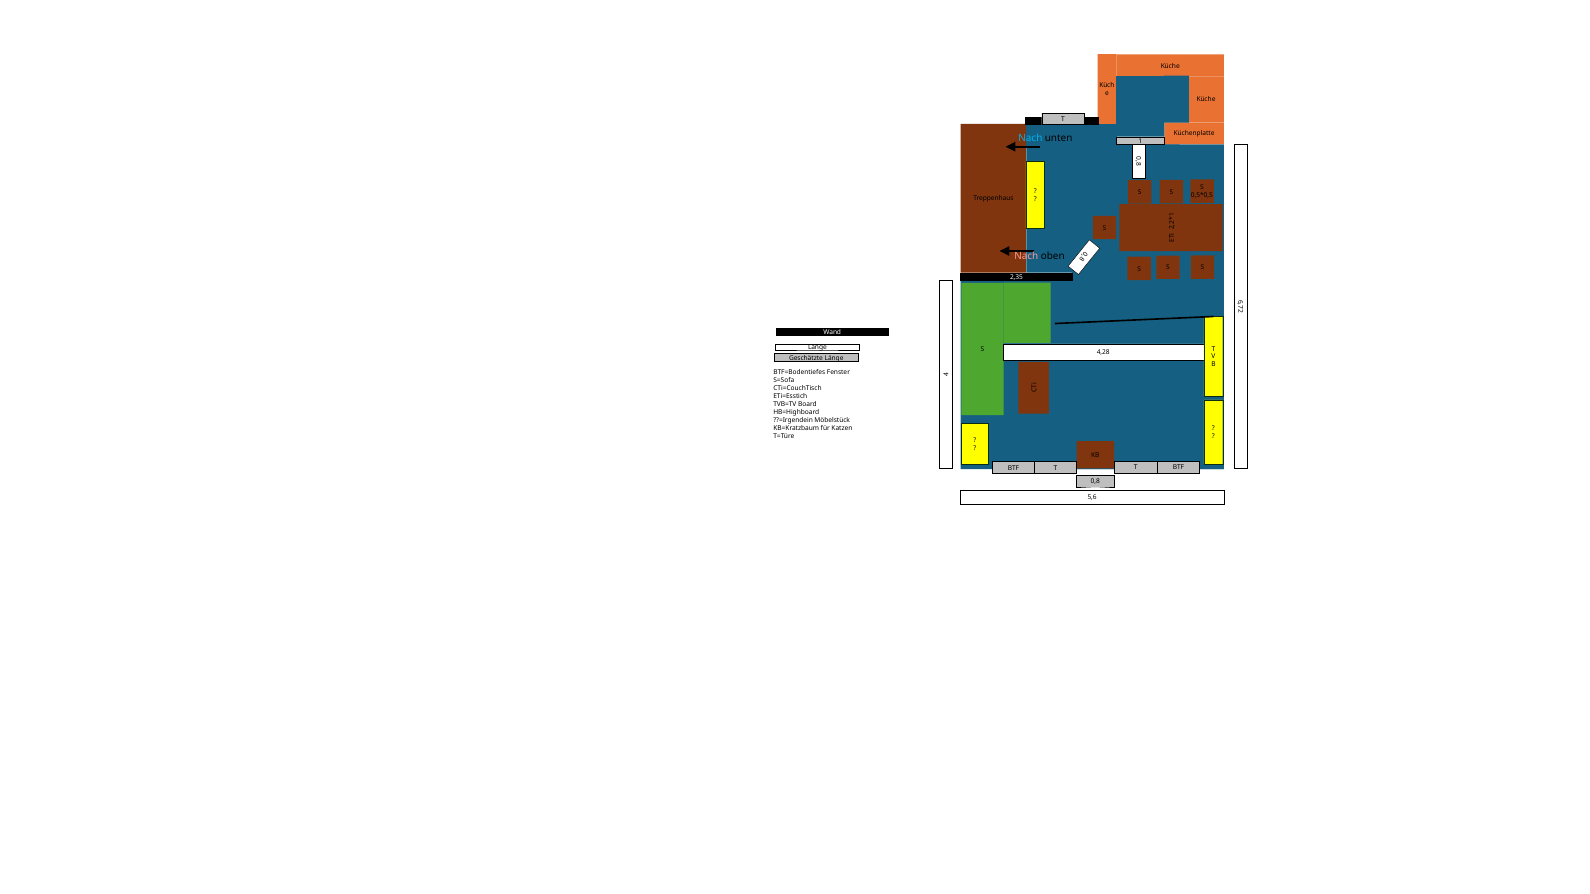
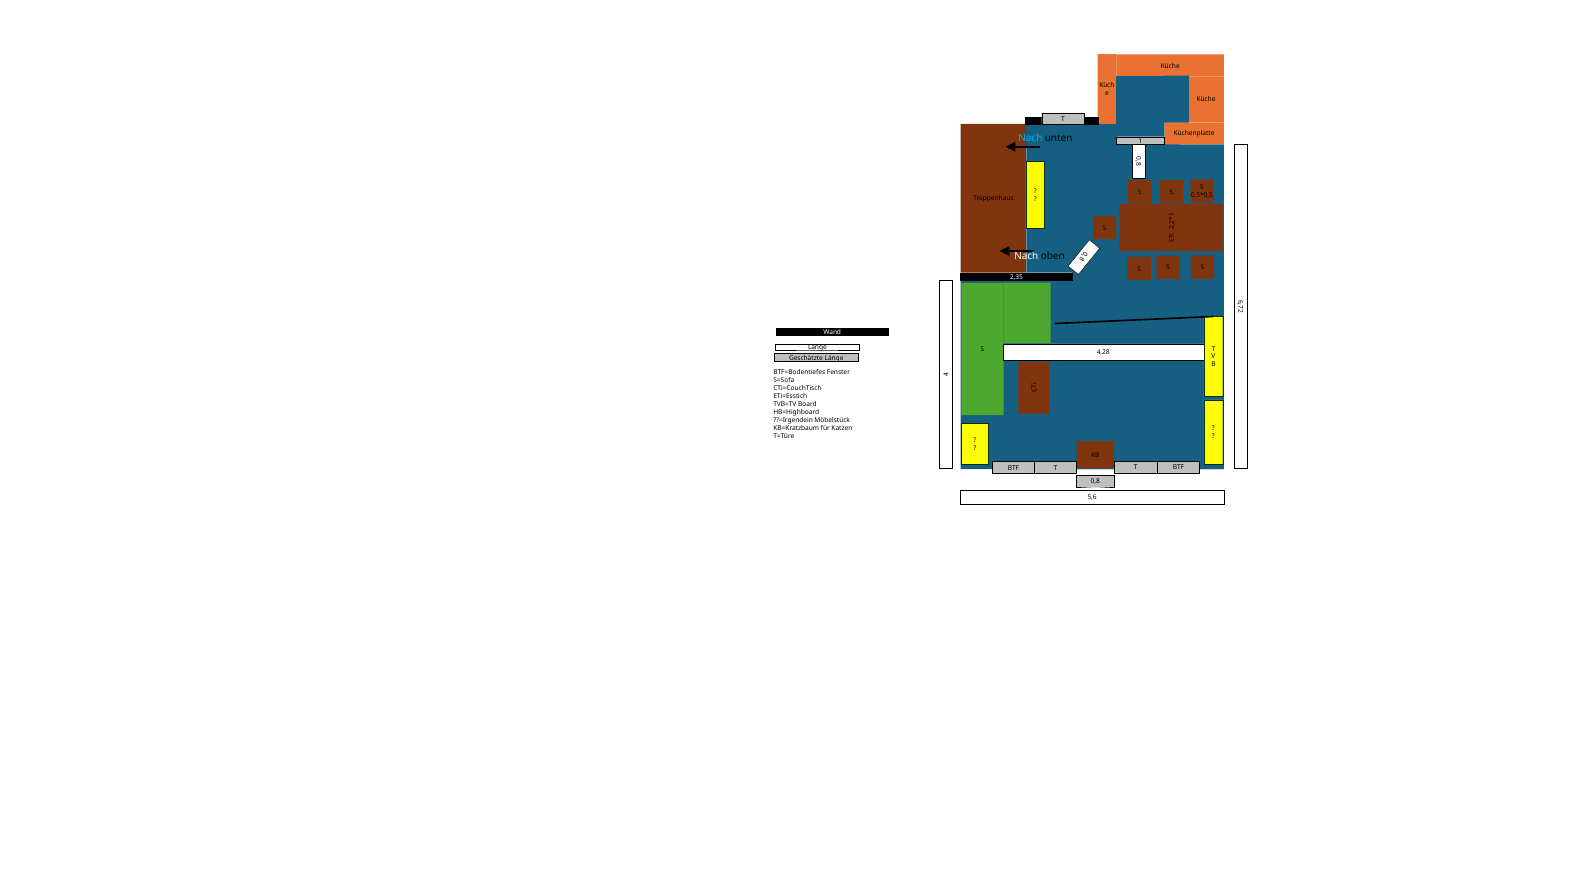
Nach at (1026, 256) colour: pink -> white
